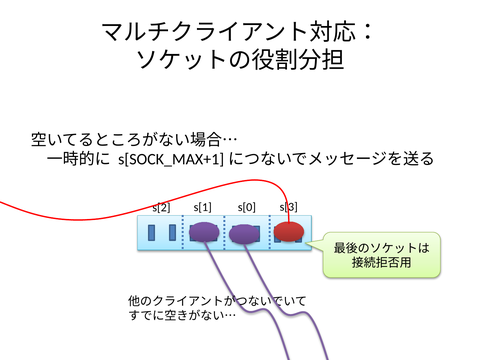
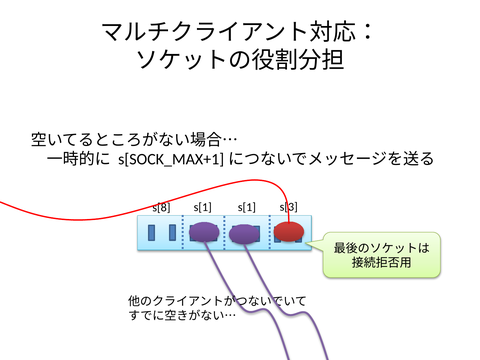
s[2: s[2 -> s[8
s[1 s[0: s[0 -> s[1
